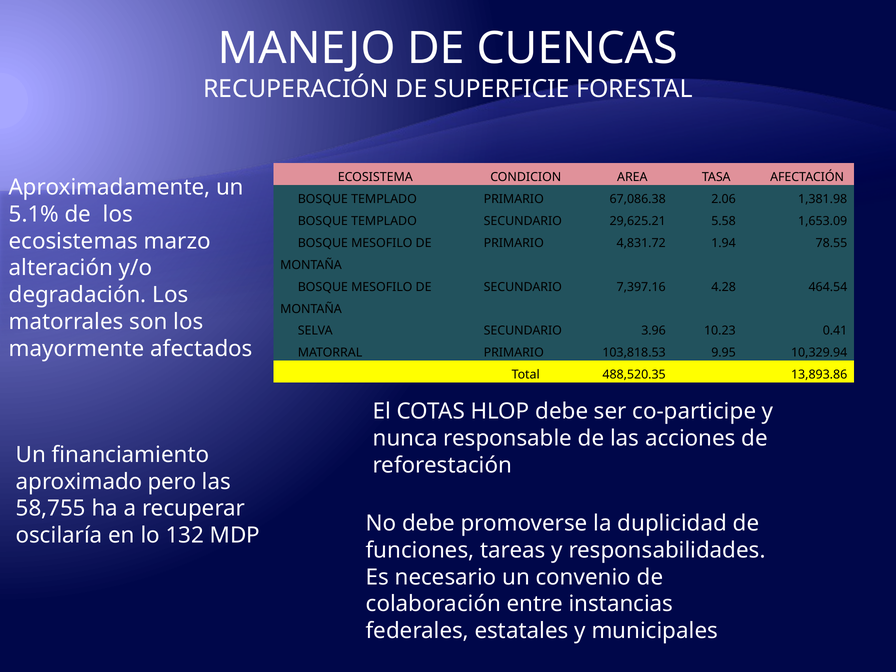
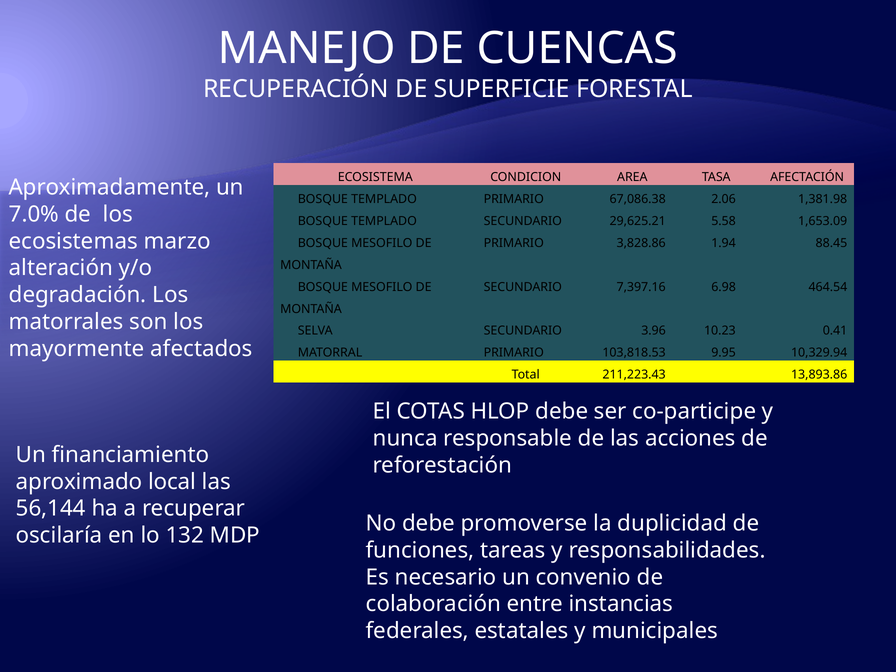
5.1%: 5.1% -> 7.0%
4,831.72: 4,831.72 -> 3,828.86
78.55: 78.55 -> 88.45
4.28: 4.28 -> 6.98
488,520.35: 488,520.35 -> 211,223.43
pero: pero -> local
58,755: 58,755 -> 56,144
